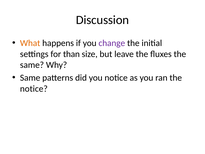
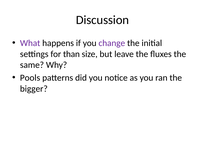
What colour: orange -> purple
Same at (30, 78): Same -> Pools
notice at (34, 89): notice -> bigger
